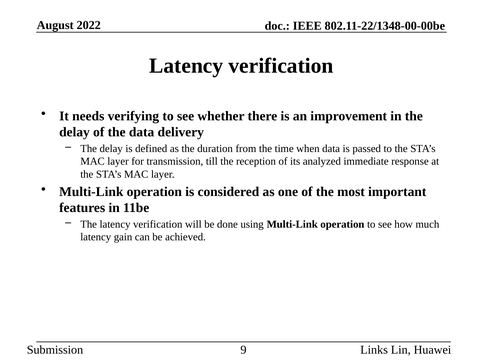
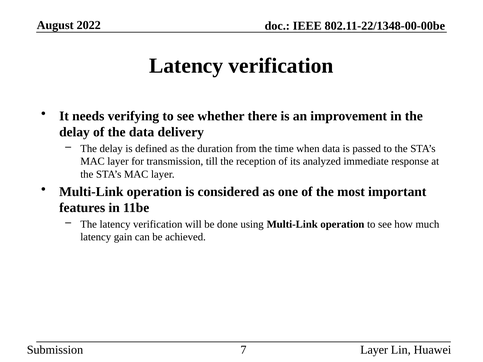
9: 9 -> 7
Links at (374, 350): Links -> Layer
